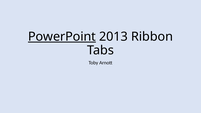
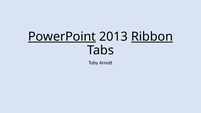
Ribbon underline: none -> present
